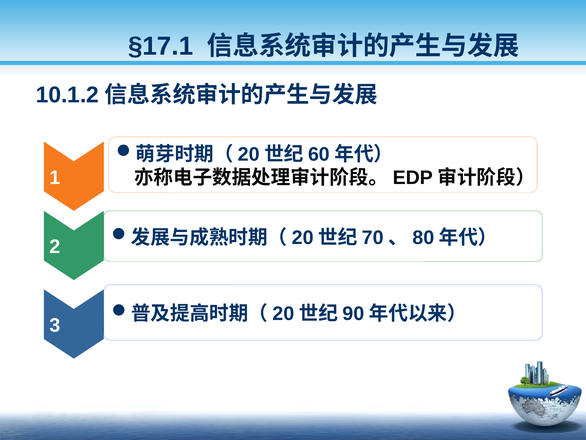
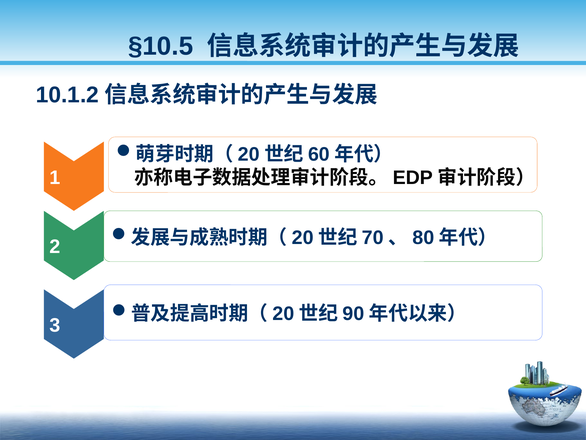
§17.1: §17.1 -> §10.5
